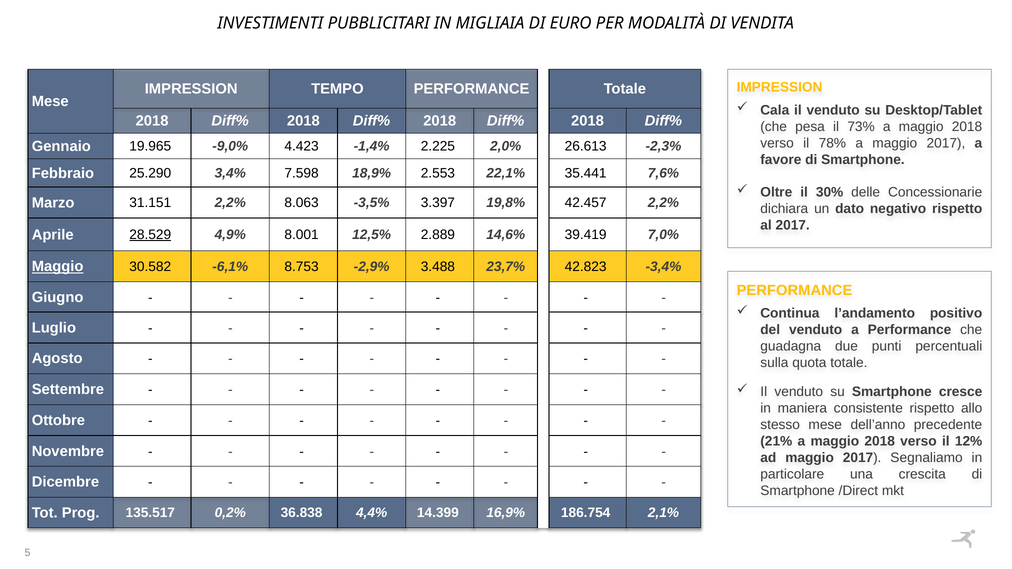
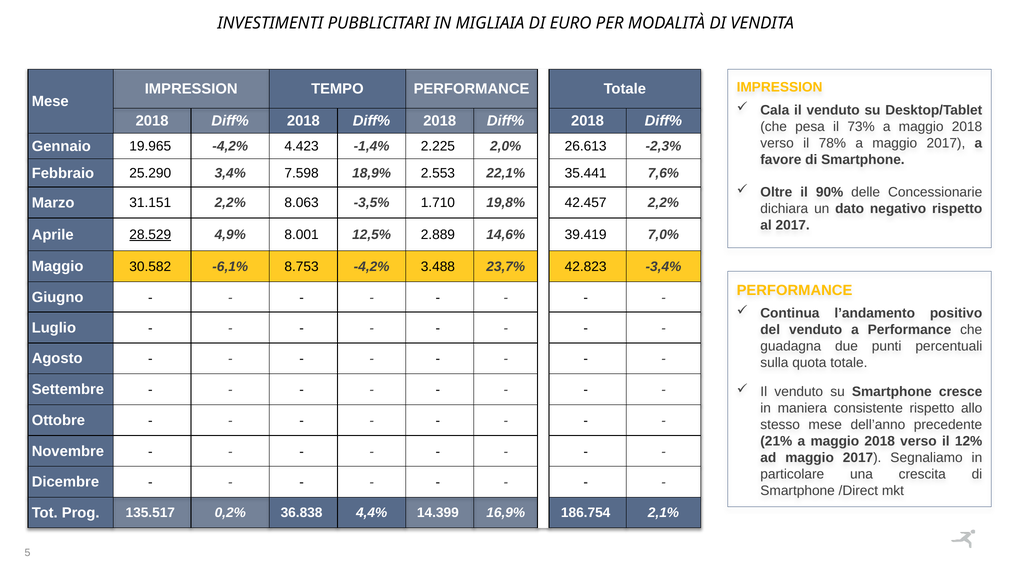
19.965 -9,0%: -9,0% -> -4,2%
30%: 30% -> 90%
3.397: 3.397 -> 1.710
Maggio at (58, 267) underline: present -> none
8.753 -2,9%: -2,9% -> -4,2%
